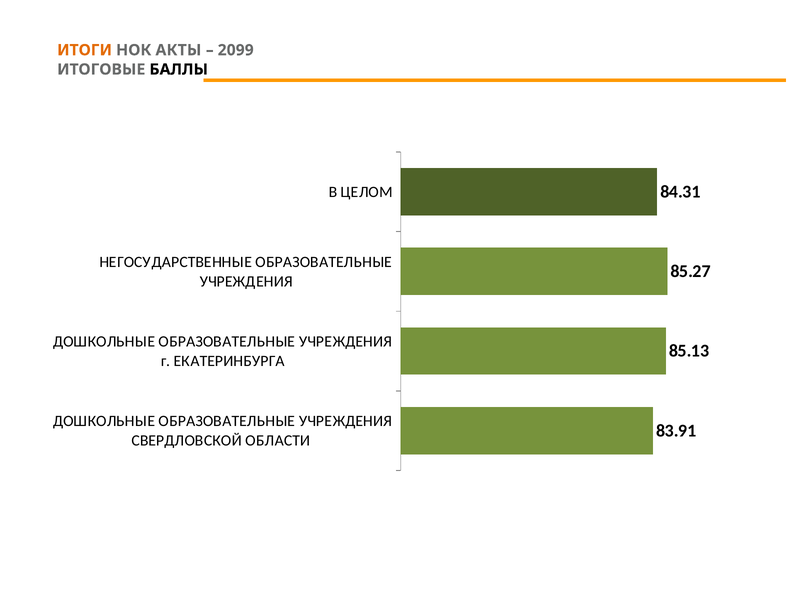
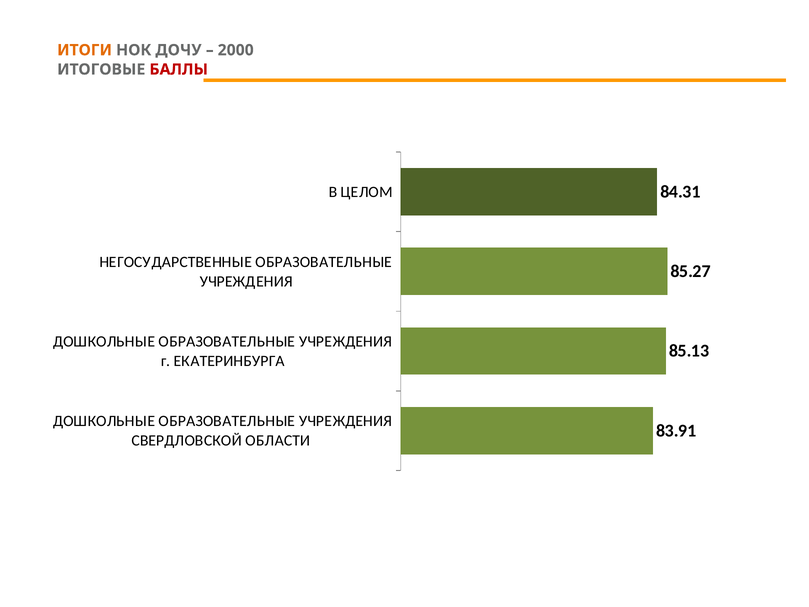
АКТЫ: АКТЫ -> ДОЧУ
2099: 2099 -> 2000
БАЛЛЫ colour: black -> red
